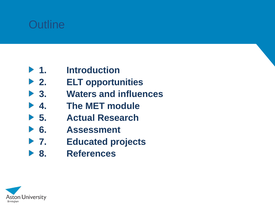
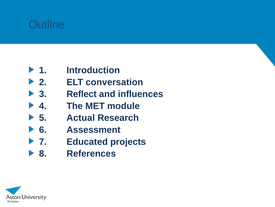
opportunities: opportunities -> conversation
Waters: Waters -> Reflect
